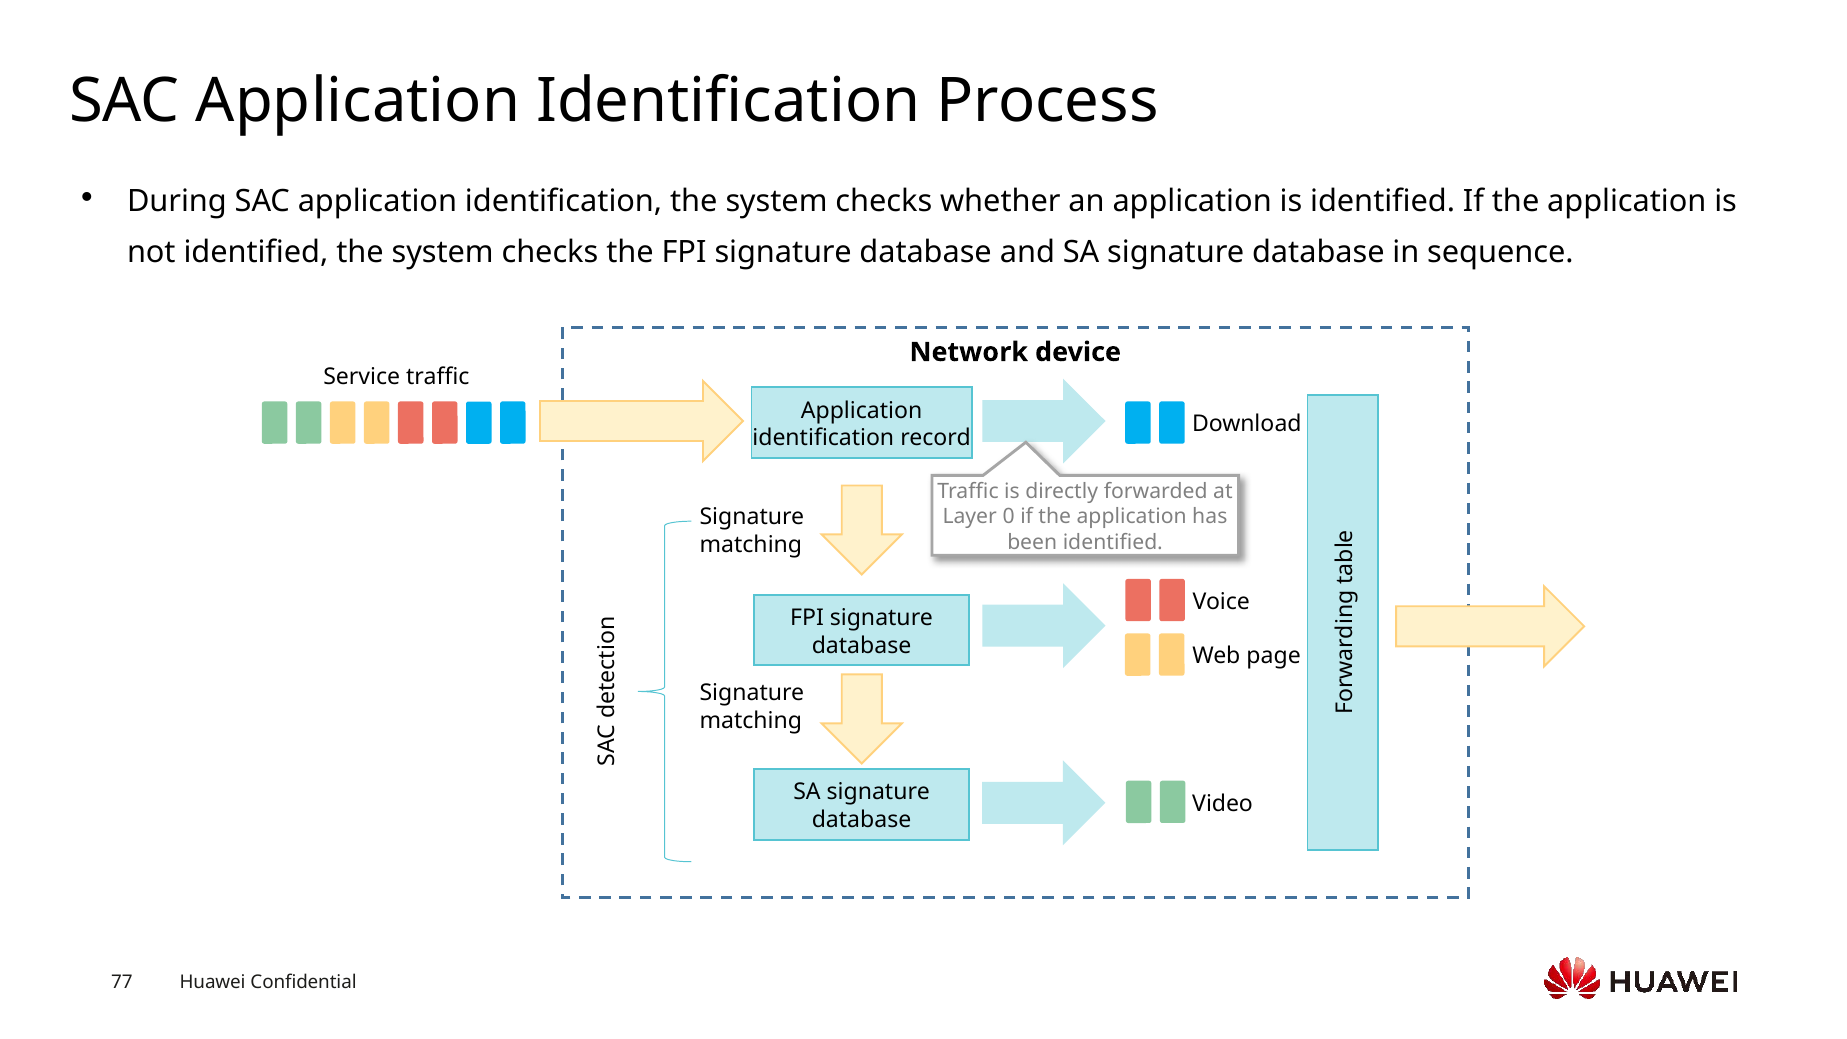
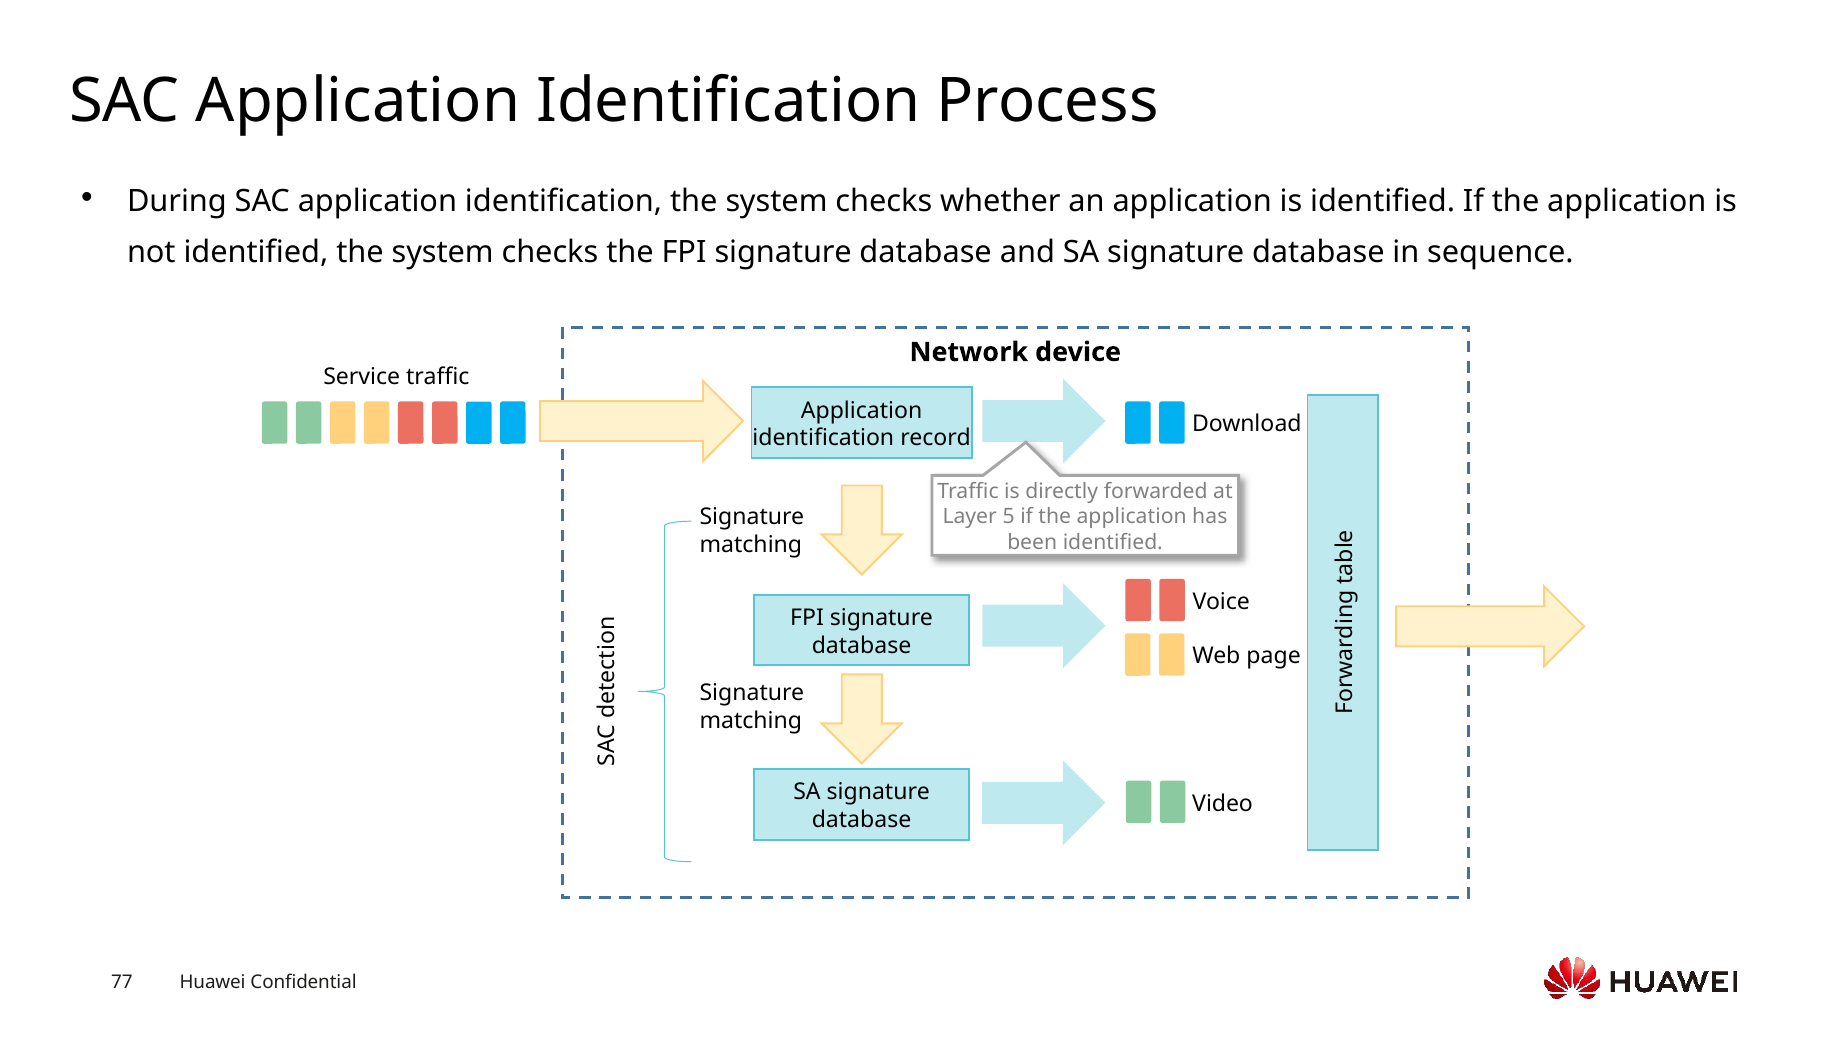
0: 0 -> 5
